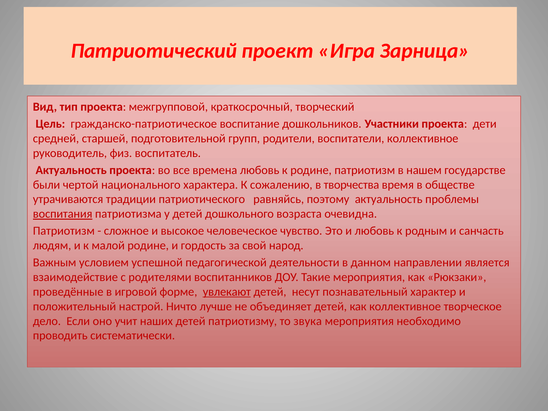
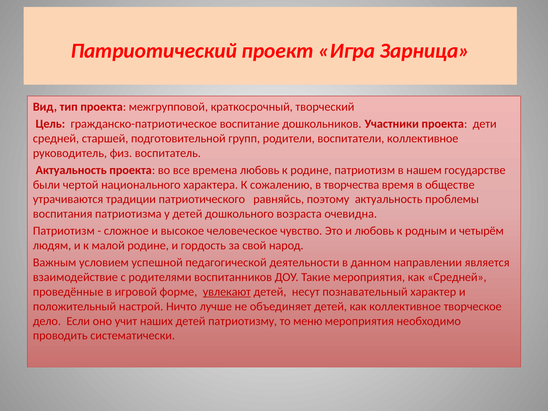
воспитания underline: present -> none
санчасть: санчасть -> четырём
как Рюкзаки: Рюкзаки -> Средней
звука: звука -> меню
